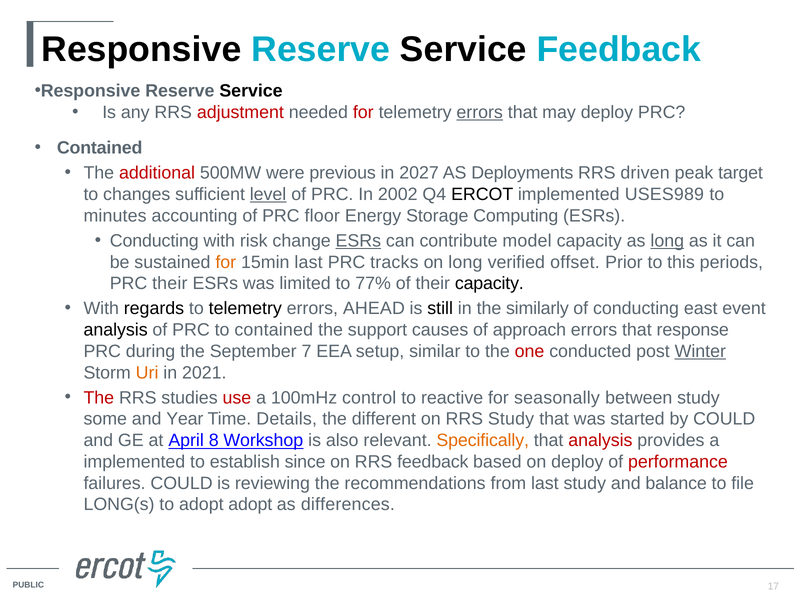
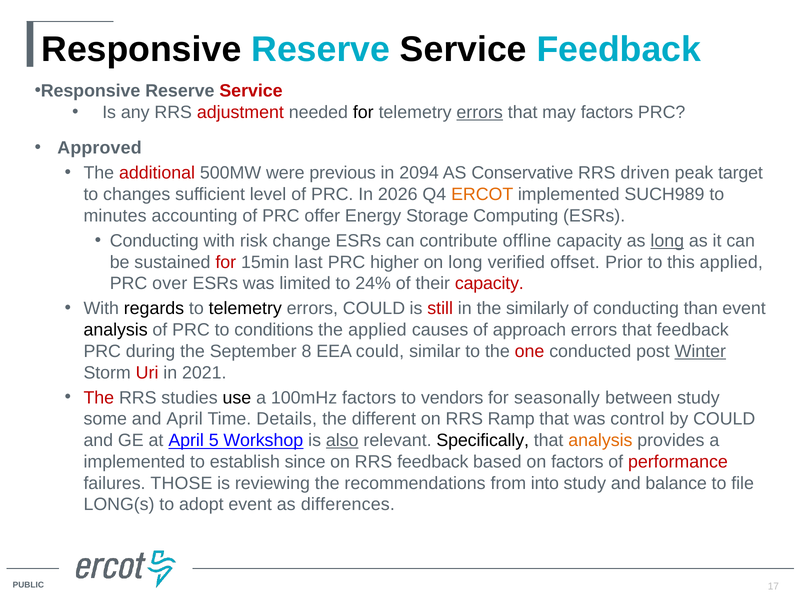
Service at (251, 91) colour: black -> red
for at (363, 112) colour: red -> black
may deploy: deploy -> factors
Contained at (100, 148): Contained -> Approved
2027: 2027 -> 2094
Deployments: Deployments -> Conservative
level underline: present -> none
2002: 2002 -> 2026
ERCOT colour: black -> orange
USES989: USES989 -> SUCH989
floor: floor -> offer
ESRs at (358, 241) underline: present -> none
model: model -> offline
for at (226, 262) colour: orange -> red
tracks: tracks -> higher
this periods: periods -> applied
PRC their: their -> over
77%: 77% -> 24%
capacity at (489, 283) colour: black -> red
errors AHEAD: AHEAD -> COULD
still colour: black -> red
east: east -> than
to contained: contained -> conditions
the support: support -> applied
that response: response -> feedback
7: 7 -> 8
EEA setup: setup -> could
Uri colour: orange -> red
use colour: red -> black
100mHz control: control -> factors
reactive: reactive -> vendors
and Year: Year -> April
RRS Study: Study -> Ramp
started: started -> control
8: 8 -> 5
also underline: none -> present
Specifically colour: orange -> black
analysis at (600, 440) colour: red -> orange
on deploy: deploy -> factors
failures COULD: COULD -> THOSE
from last: last -> into
adopt adopt: adopt -> event
